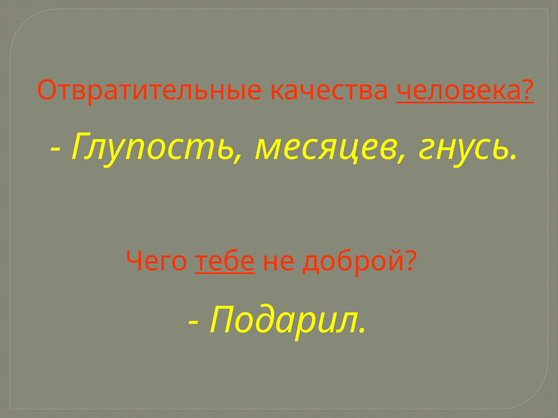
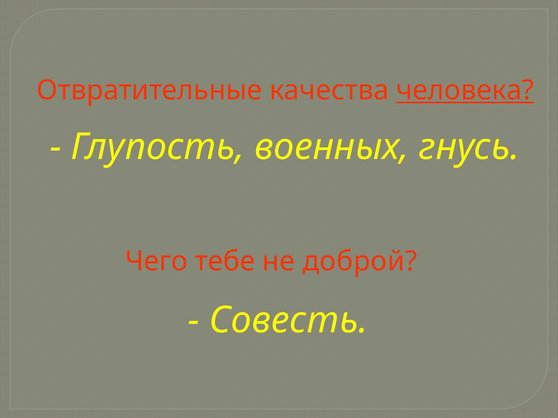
месяцев: месяцев -> военных
тебе underline: present -> none
Подарил: Подарил -> Совесть
